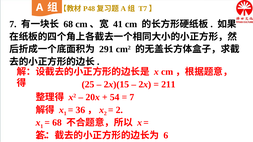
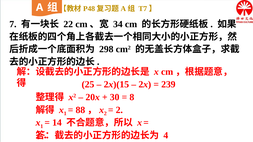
68 at (68, 24): 68 -> 22
41: 41 -> 34
291: 291 -> 298
211: 211 -> 239
54: 54 -> 30
7 at (132, 97): 7 -> 8
36: 36 -> 88
68 at (57, 123): 68 -> 14
6: 6 -> 4
